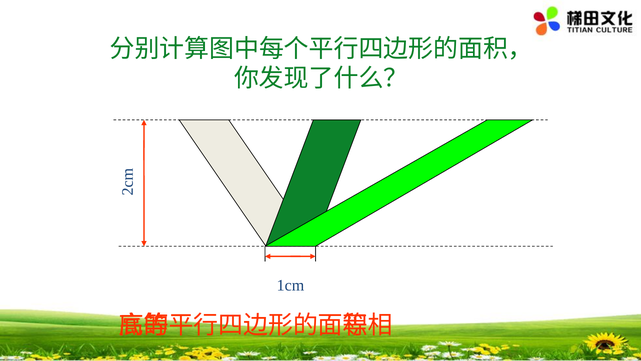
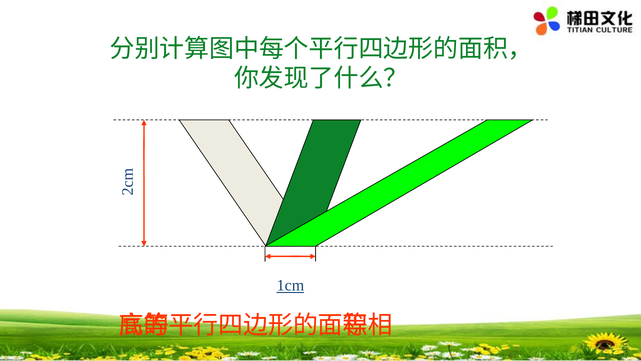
1cm underline: none -> present
